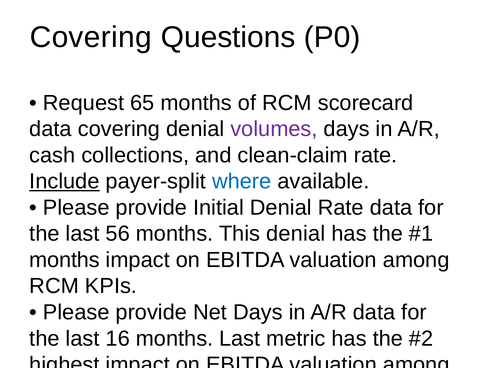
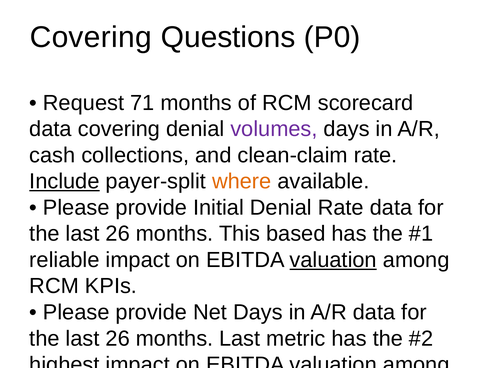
65: 65 -> 71
where colour: blue -> orange
56 at (118, 233): 56 -> 26
This denial: denial -> based
months at (65, 260): months -> reliable
valuation at (333, 260) underline: none -> present
16 at (118, 338): 16 -> 26
